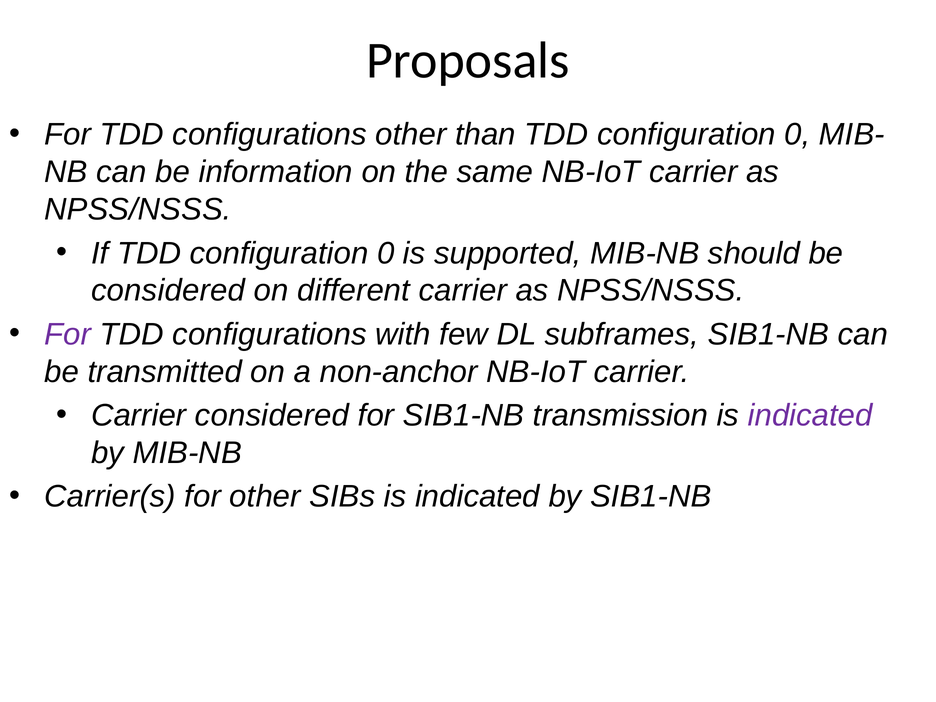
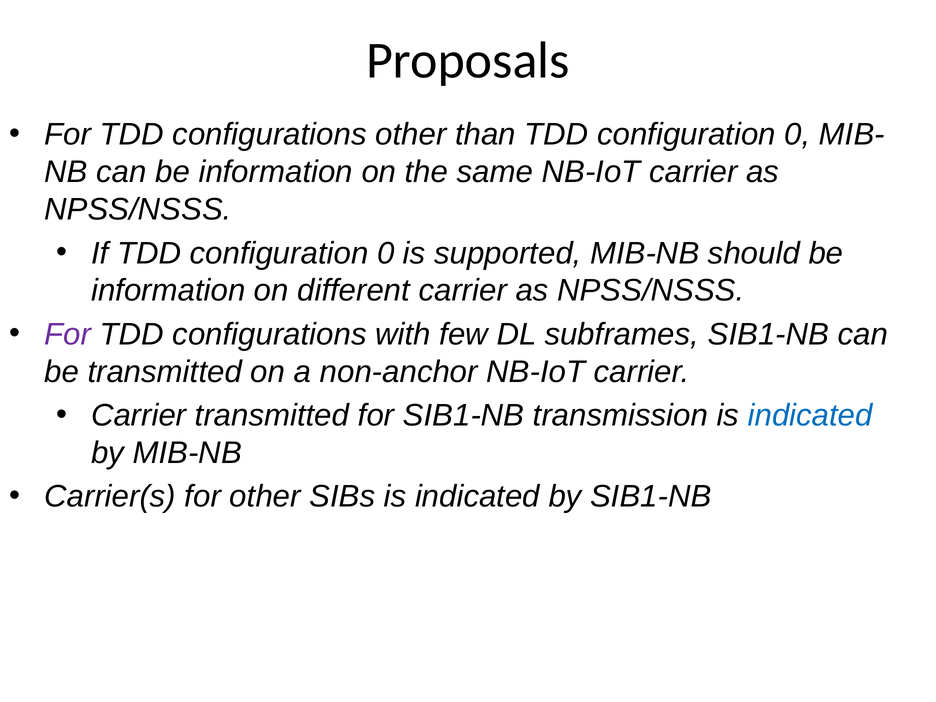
considered at (168, 291): considered -> information
Carrier considered: considered -> transmitted
indicated at (810, 415) colour: purple -> blue
